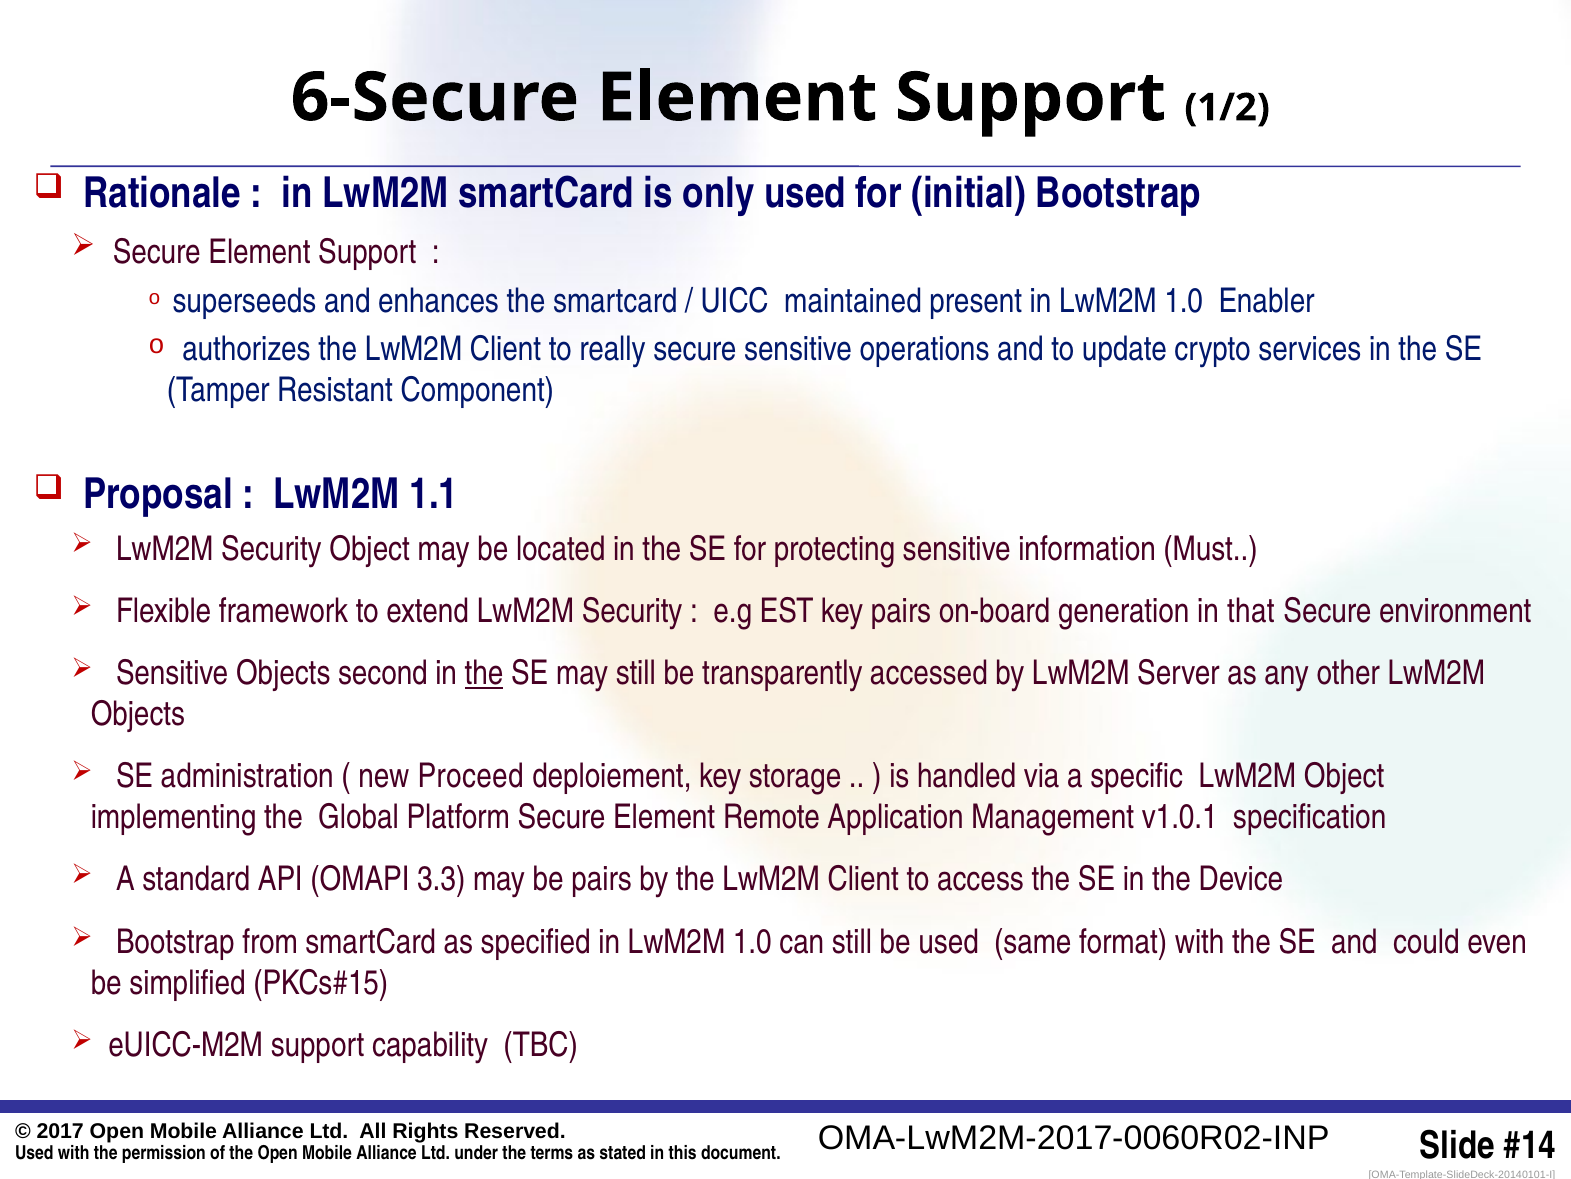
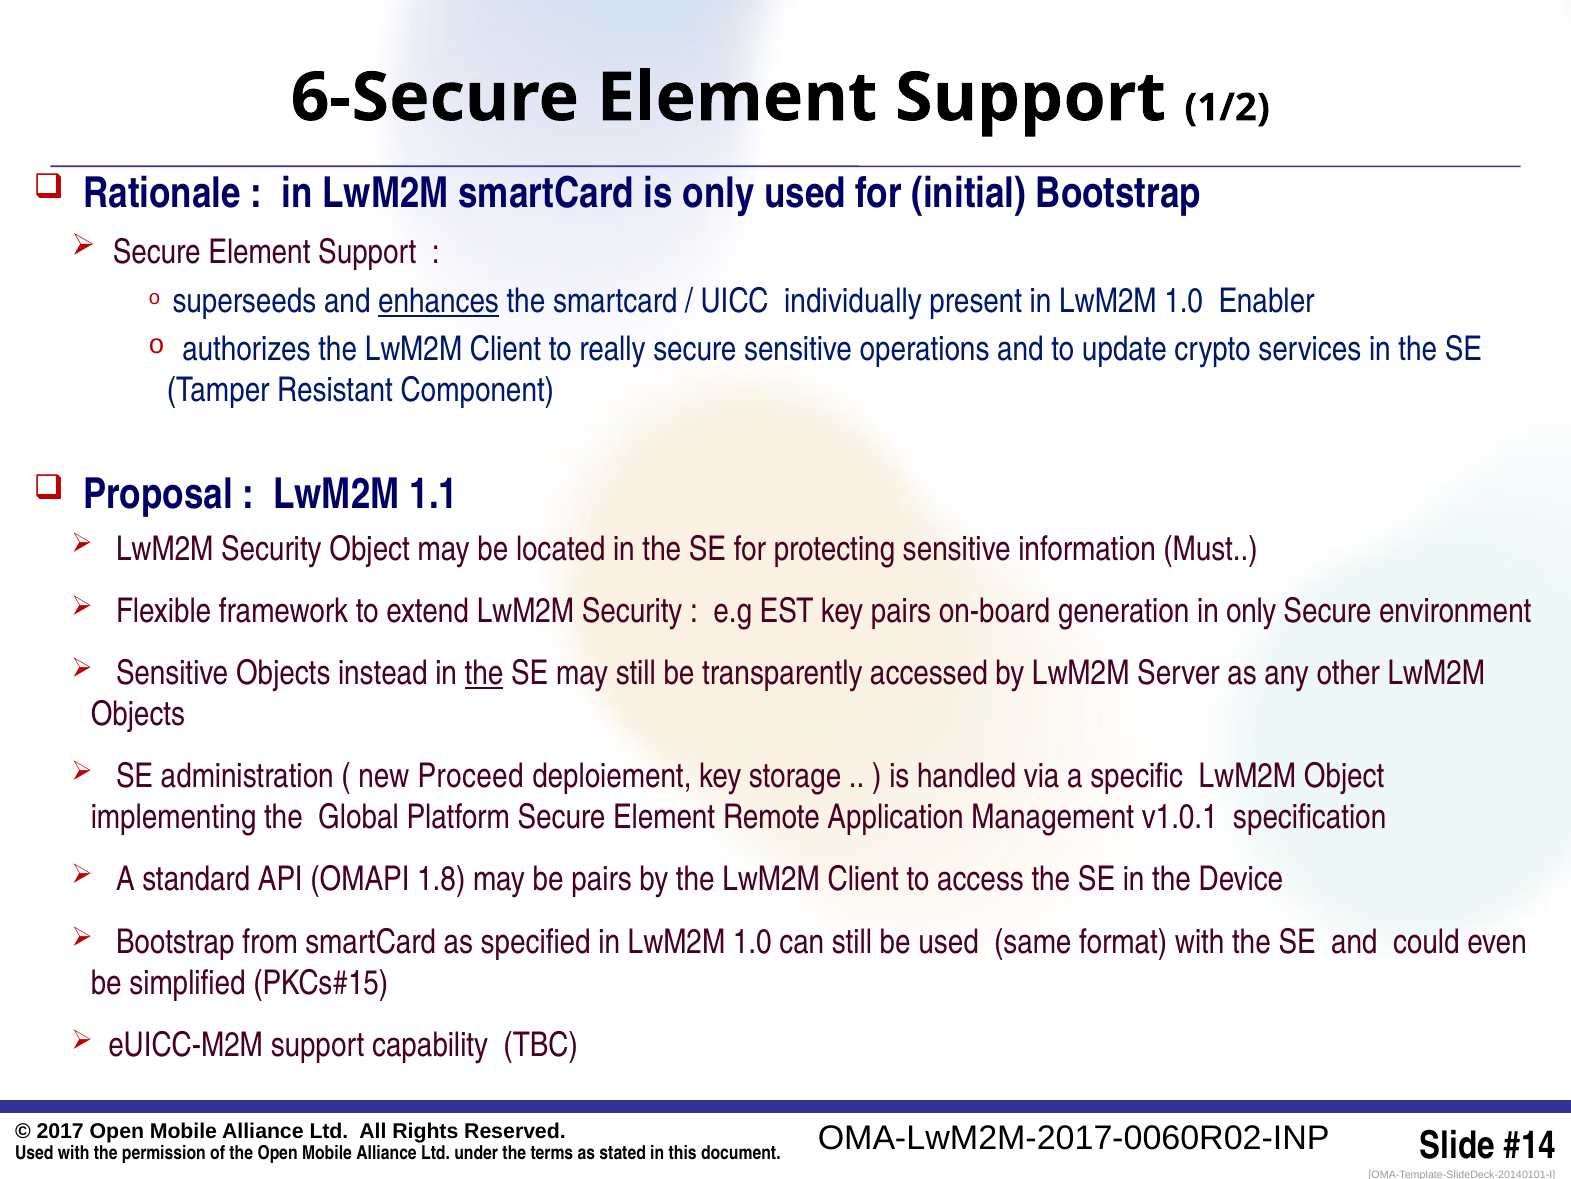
enhances underline: none -> present
maintained: maintained -> individually
in that: that -> only
second: second -> instead
3.3: 3.3 -> 1.8
